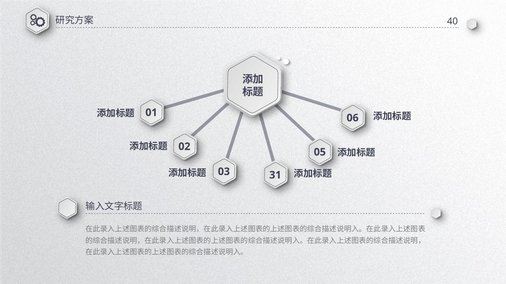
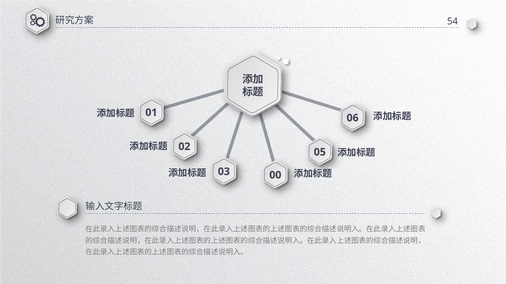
40: 40 -> 54
31: 31 -> 00
